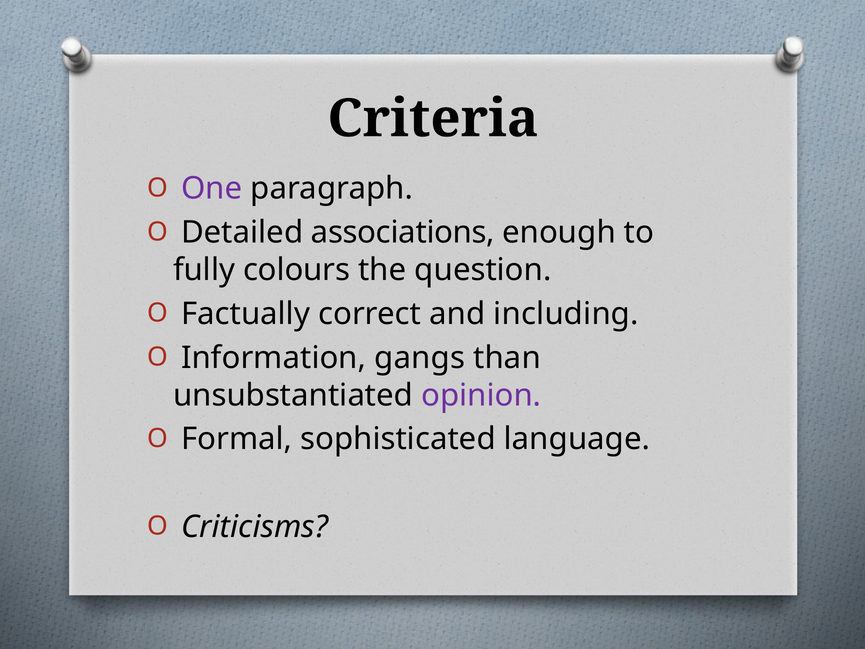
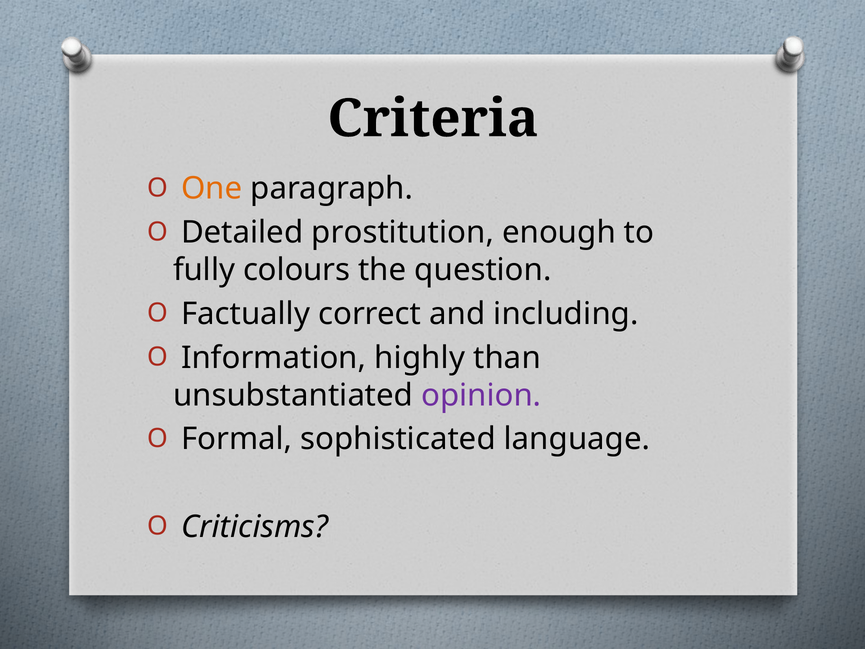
One colour: purple -> orange
associations: associations -> prostitution
gangs: gangs -> highly
